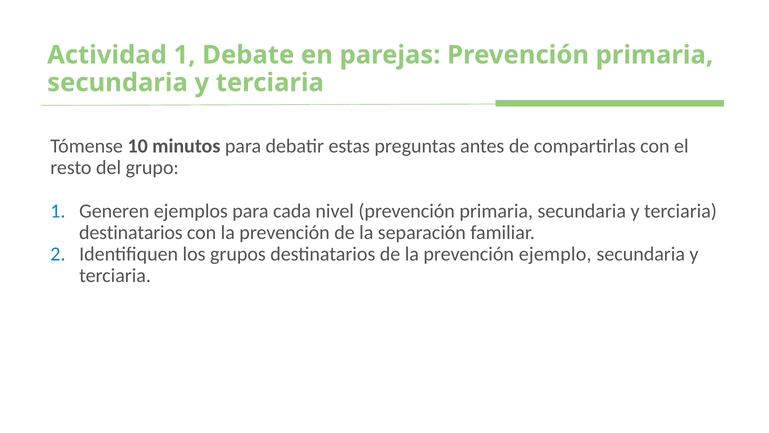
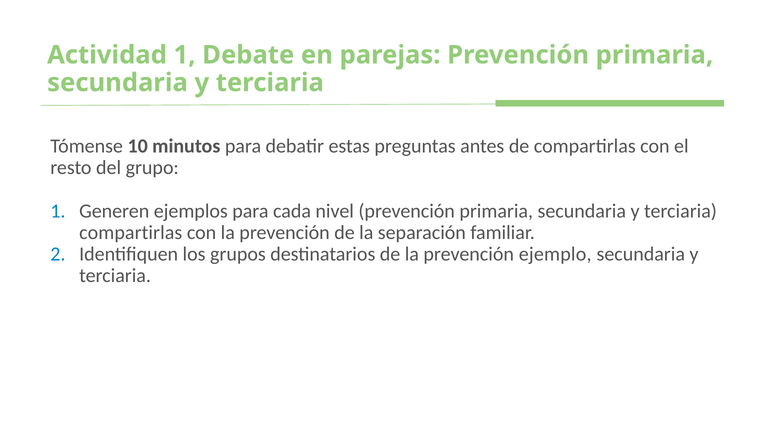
destinatarios at (131, 232): destinatarios -> compartirlas
